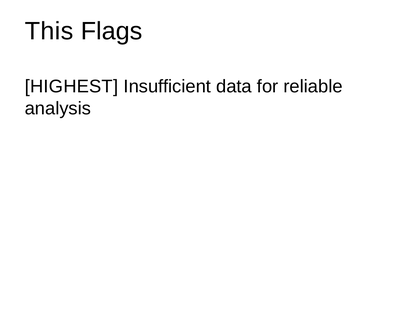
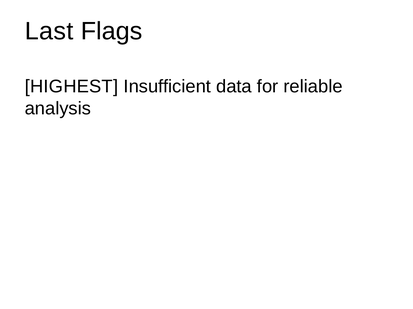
This: This -> Last
